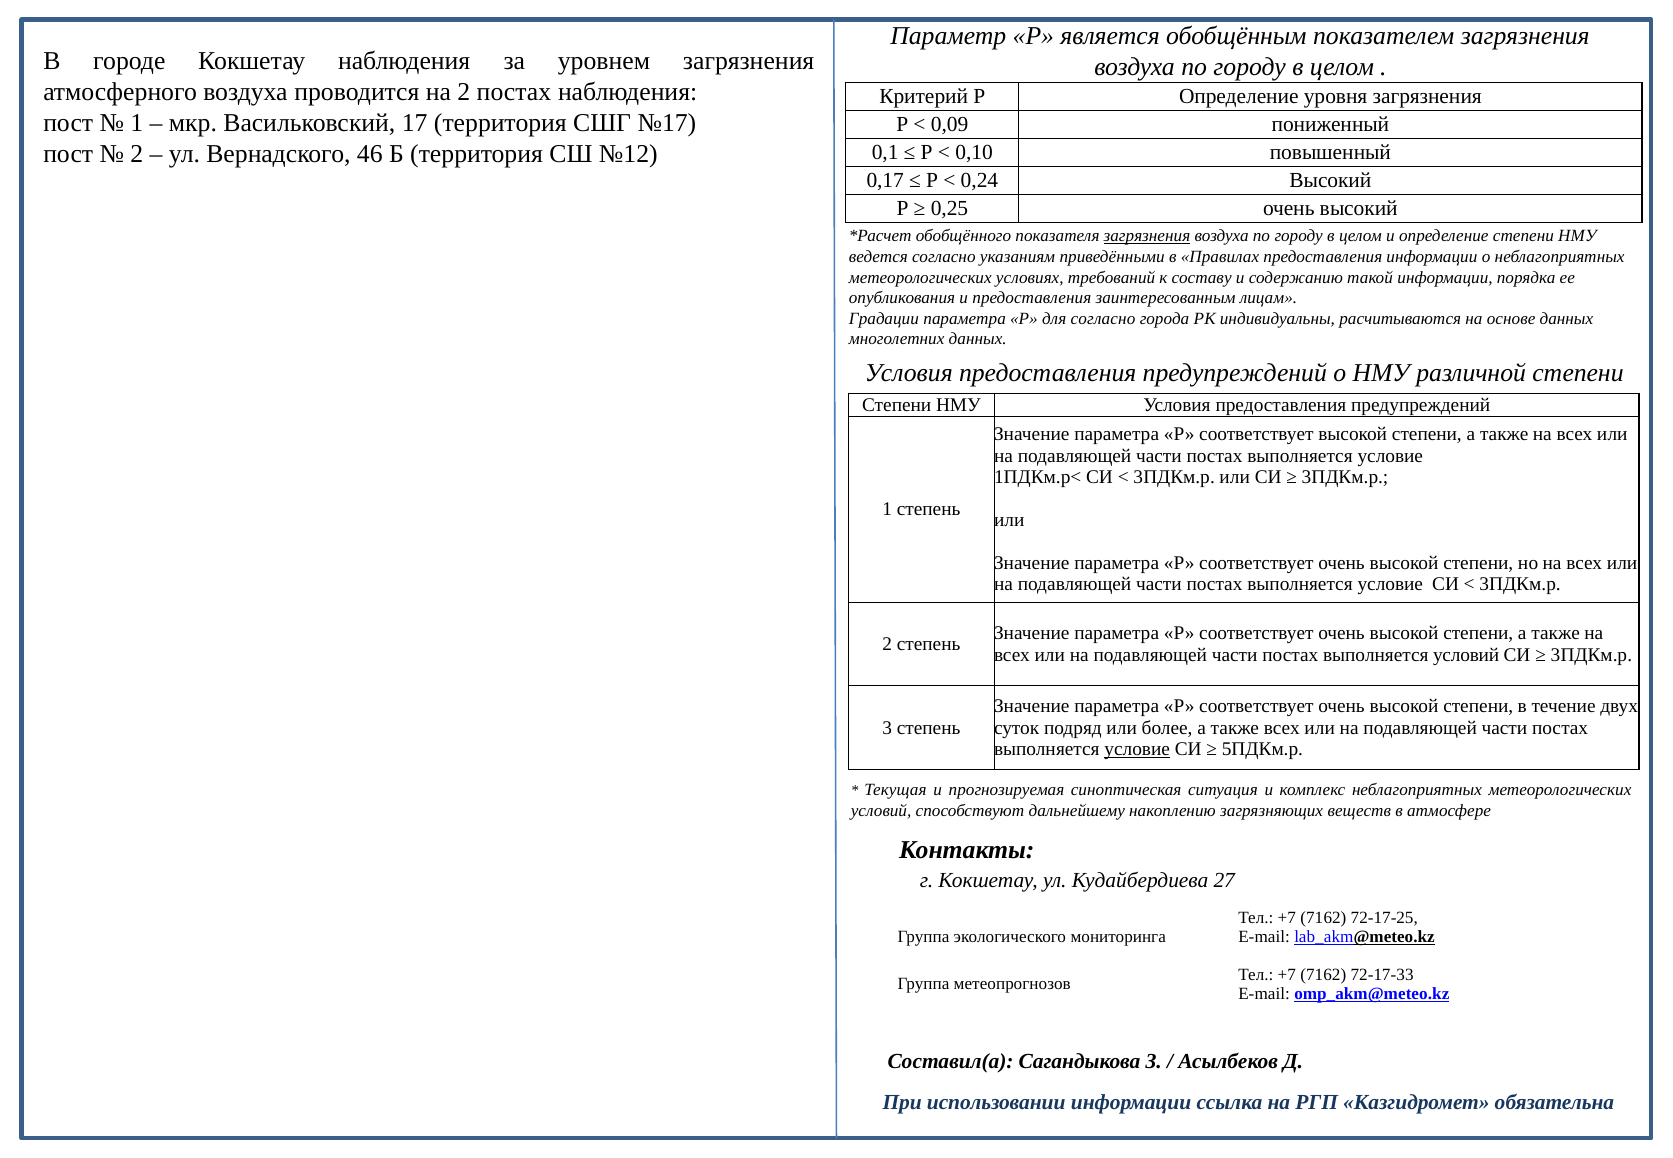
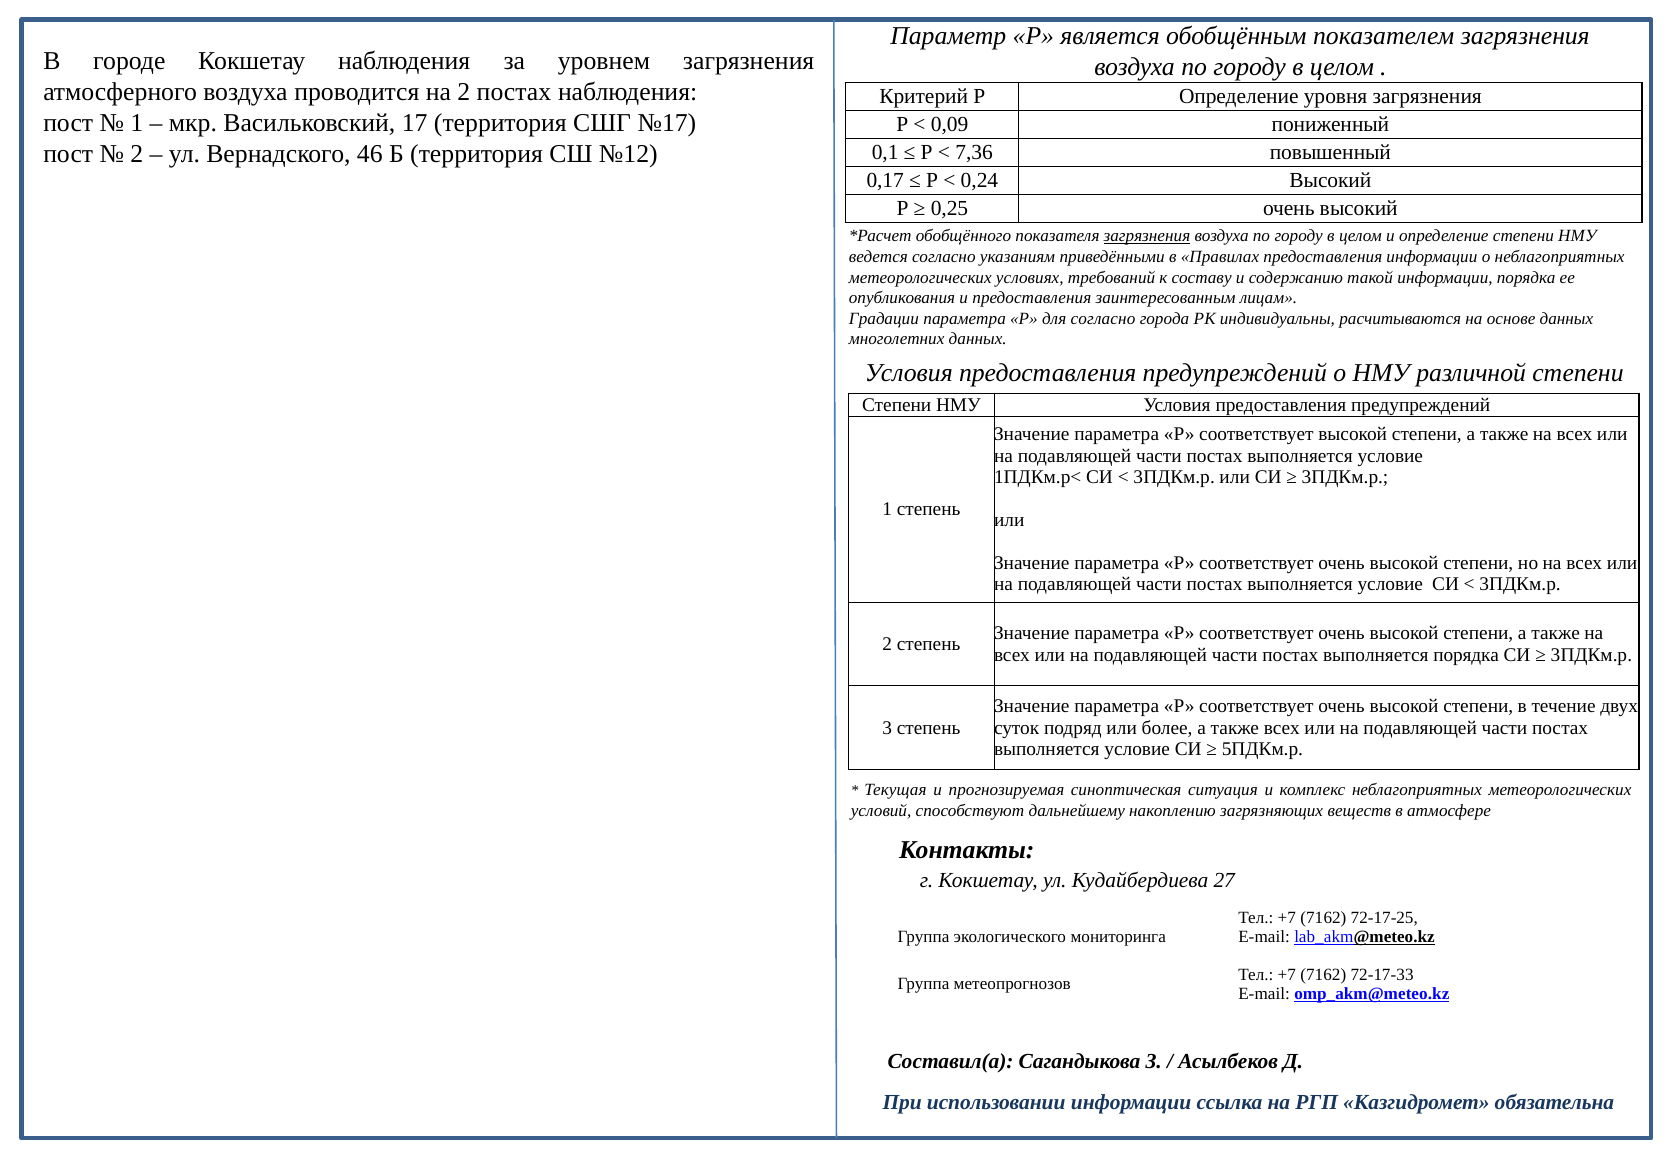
0,10: 0,10 -> 7,36
выполняется условий: условий -> порядка
условие at (1137, 749) underline: present -> none
